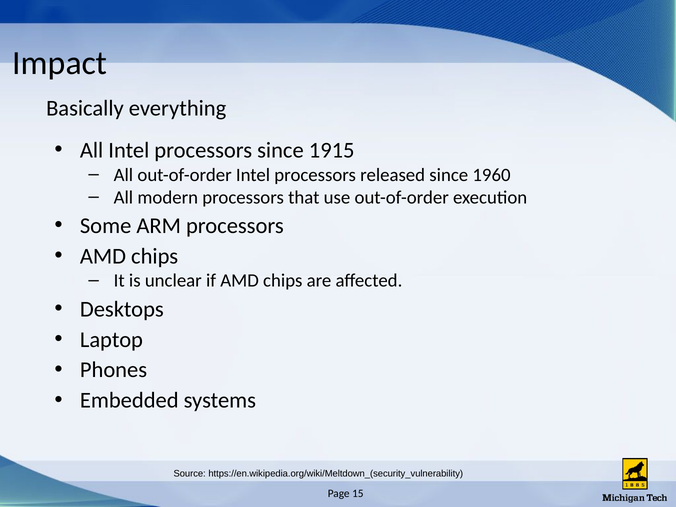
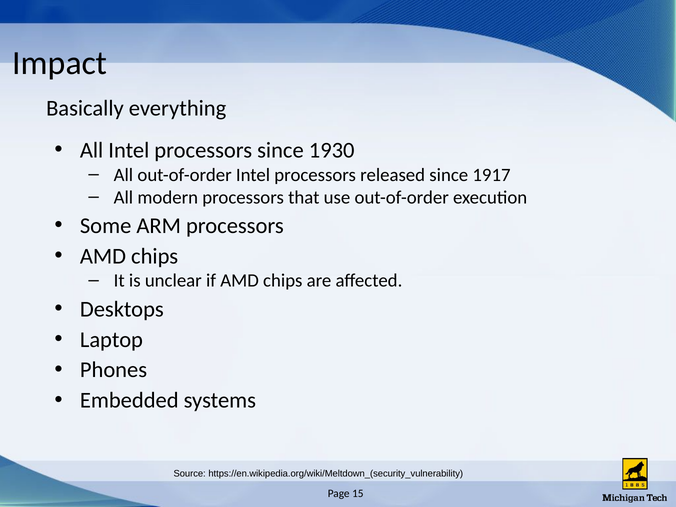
1915: 1915 -> 1930
1960: 1960 -> 1917
